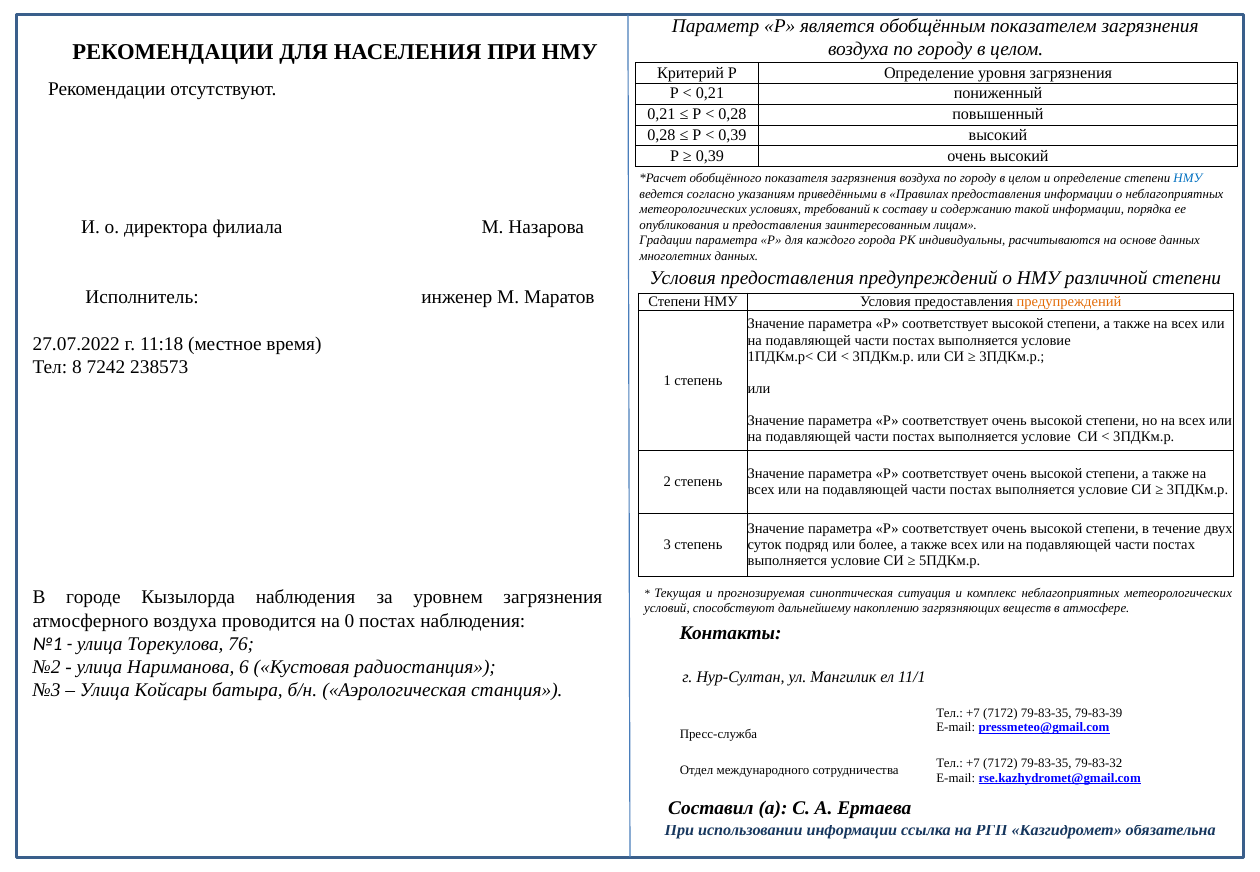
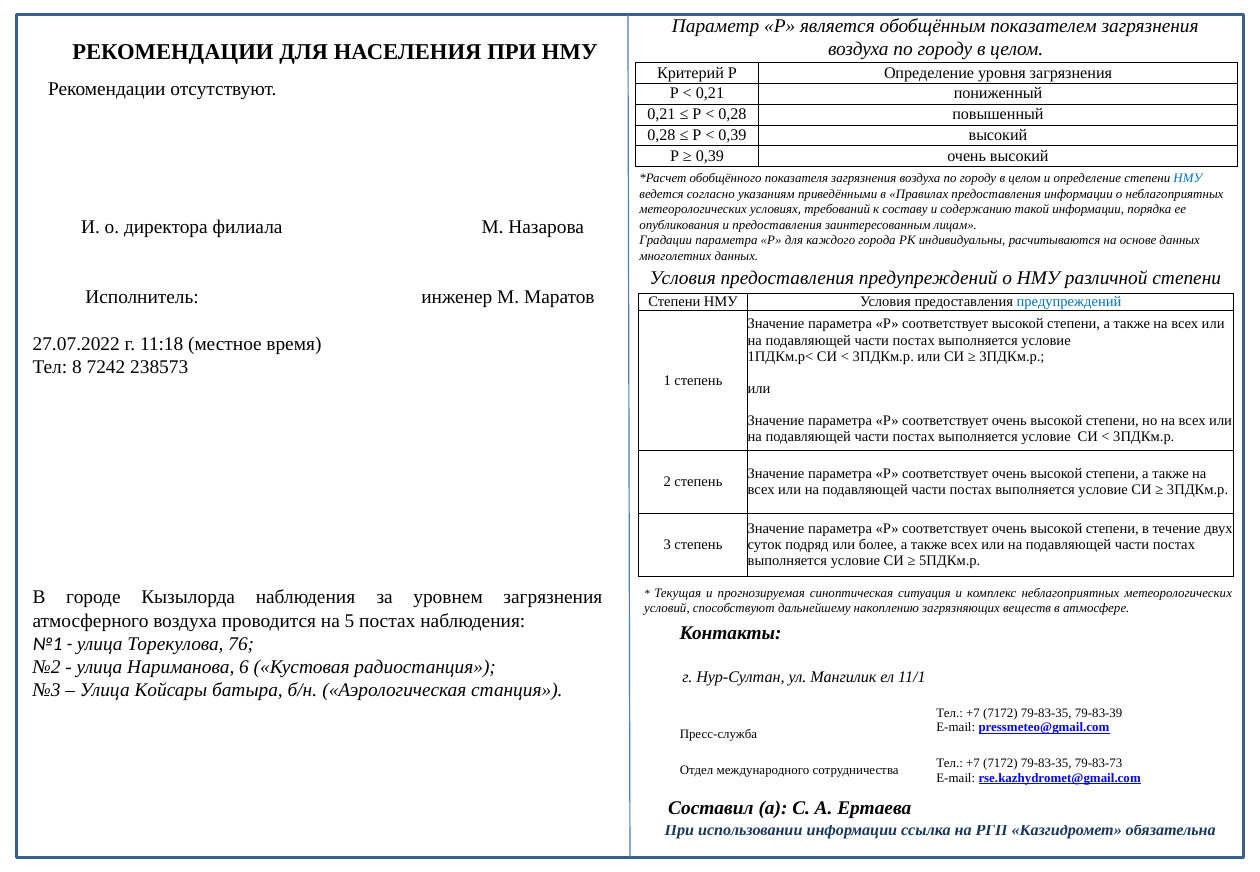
предупреждений at (1069, 302) colour: orange -> blue
0: 0 -> 5
79-83-32: 79-83-32 -> 79-83-73
